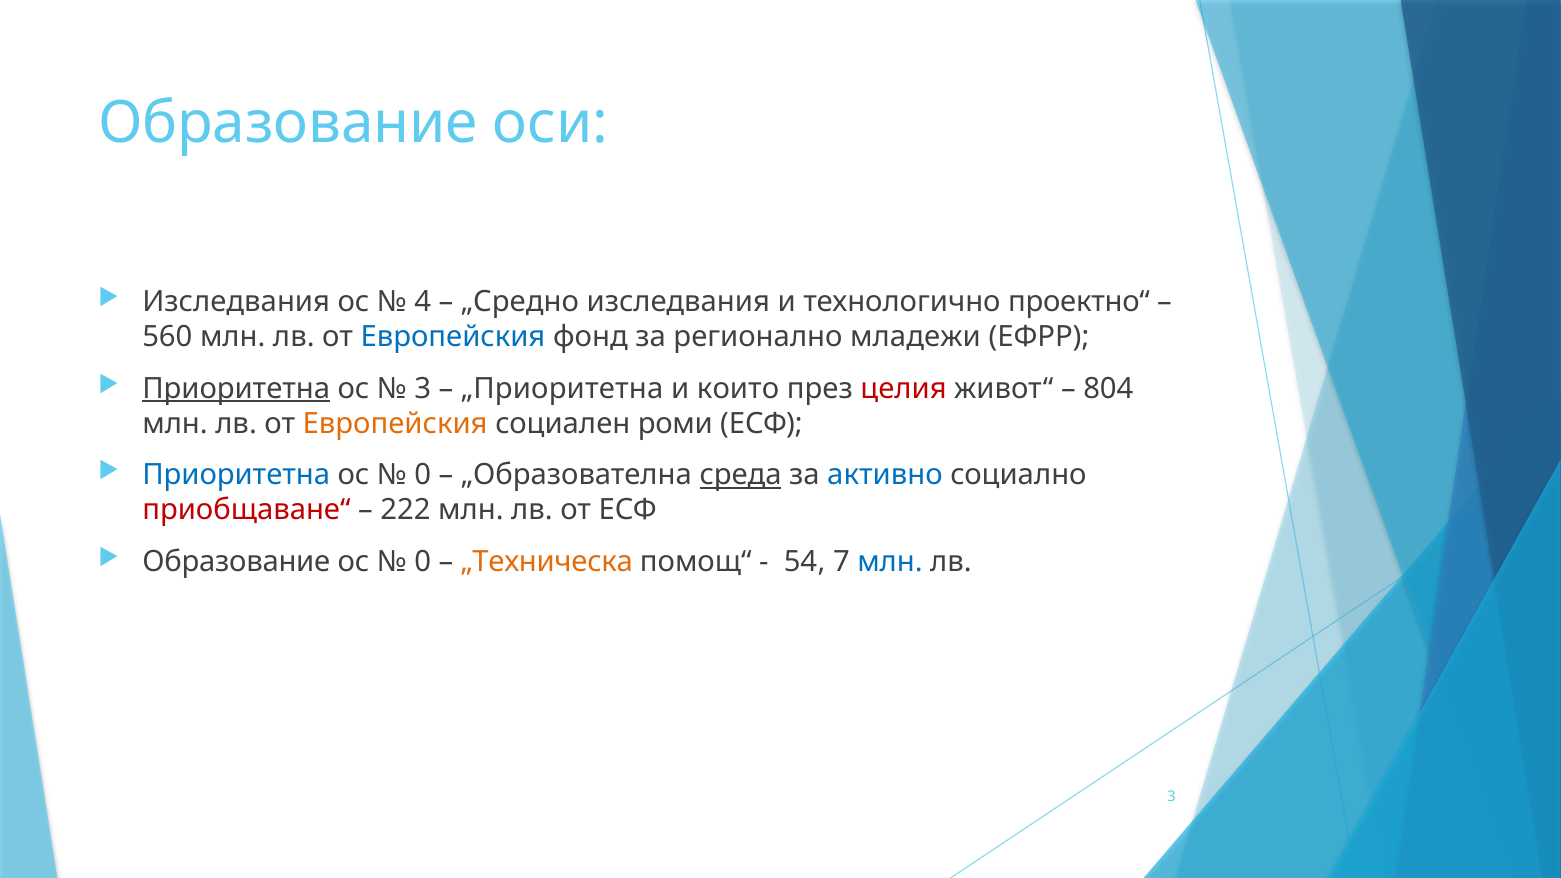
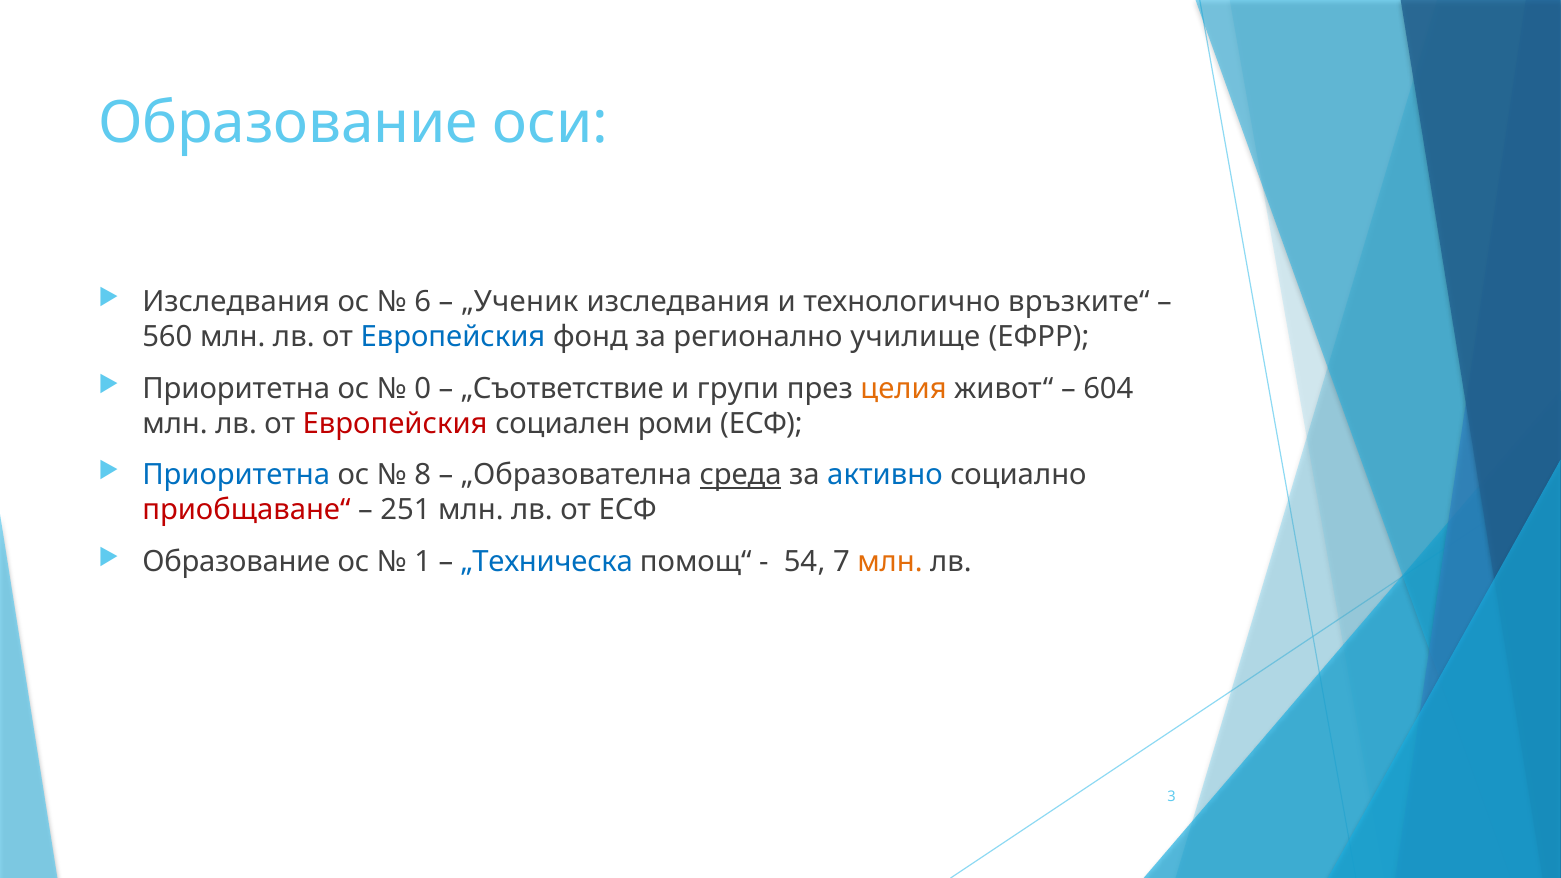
4: 4 -> 6
„Средно: „Средно -> „Ученик
проектно“: проектно“ -> връзките“
младежи: младежи -> училище
Приоритетна at (236, 389) underline: present -> none
3 at (423, 389): 3 -> 0
„Приоритетна: „Приоритетна -> „Съответствие
които: които -> групи
целия colour: red -> orange
804: 804 -> 604
Европейския at (395, 424) colour: orange -> red
0 at (423, 475): 0 -> 8
222: 222 -> 251
0 at (423, 562): 0 -> 1
„Техническа colour: orange -> blue
млн at (890, 562) colour: blue -> orange
